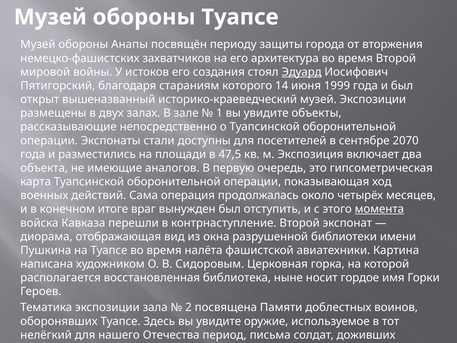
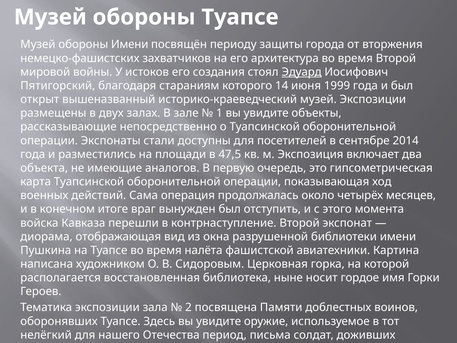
обороны Анапы: Анапы -> Имени
2070: 2070 -> 2014
момента underline: present -> none
